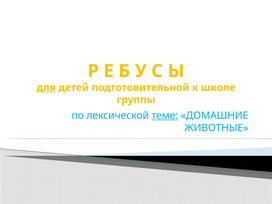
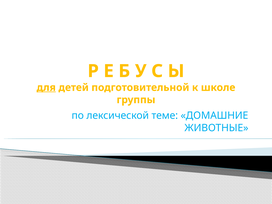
теме underline: present -> none
